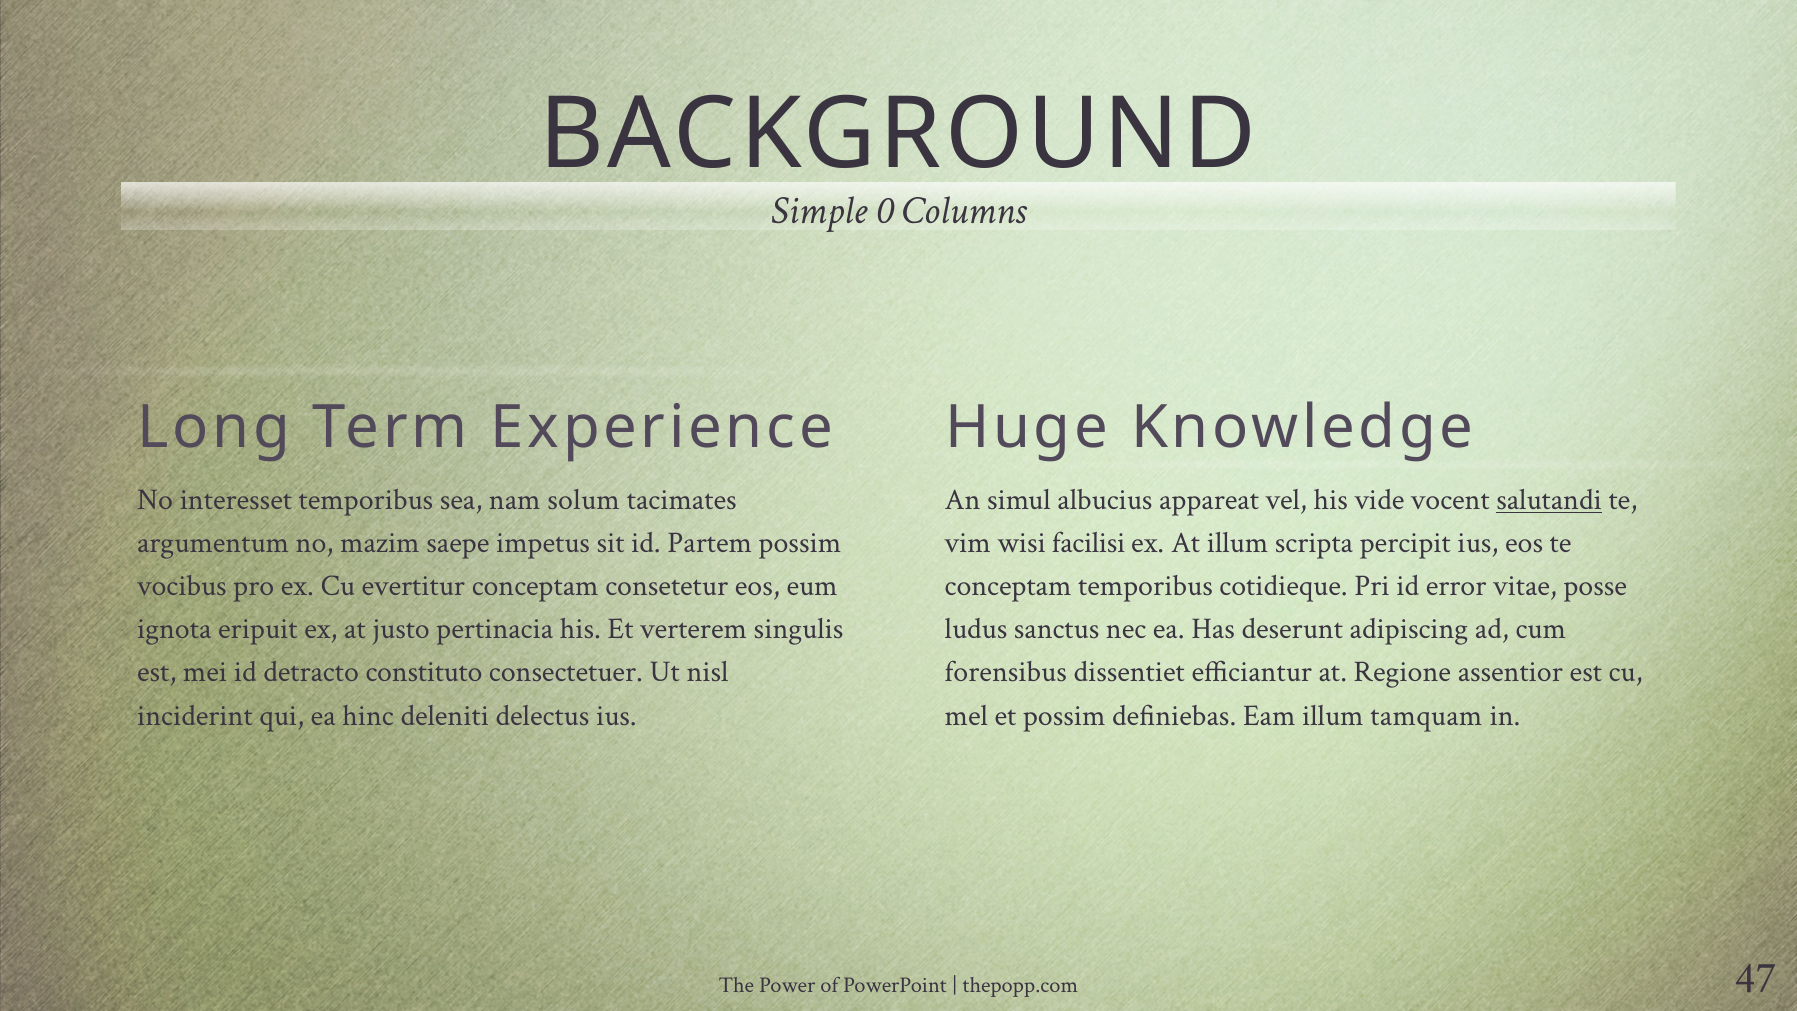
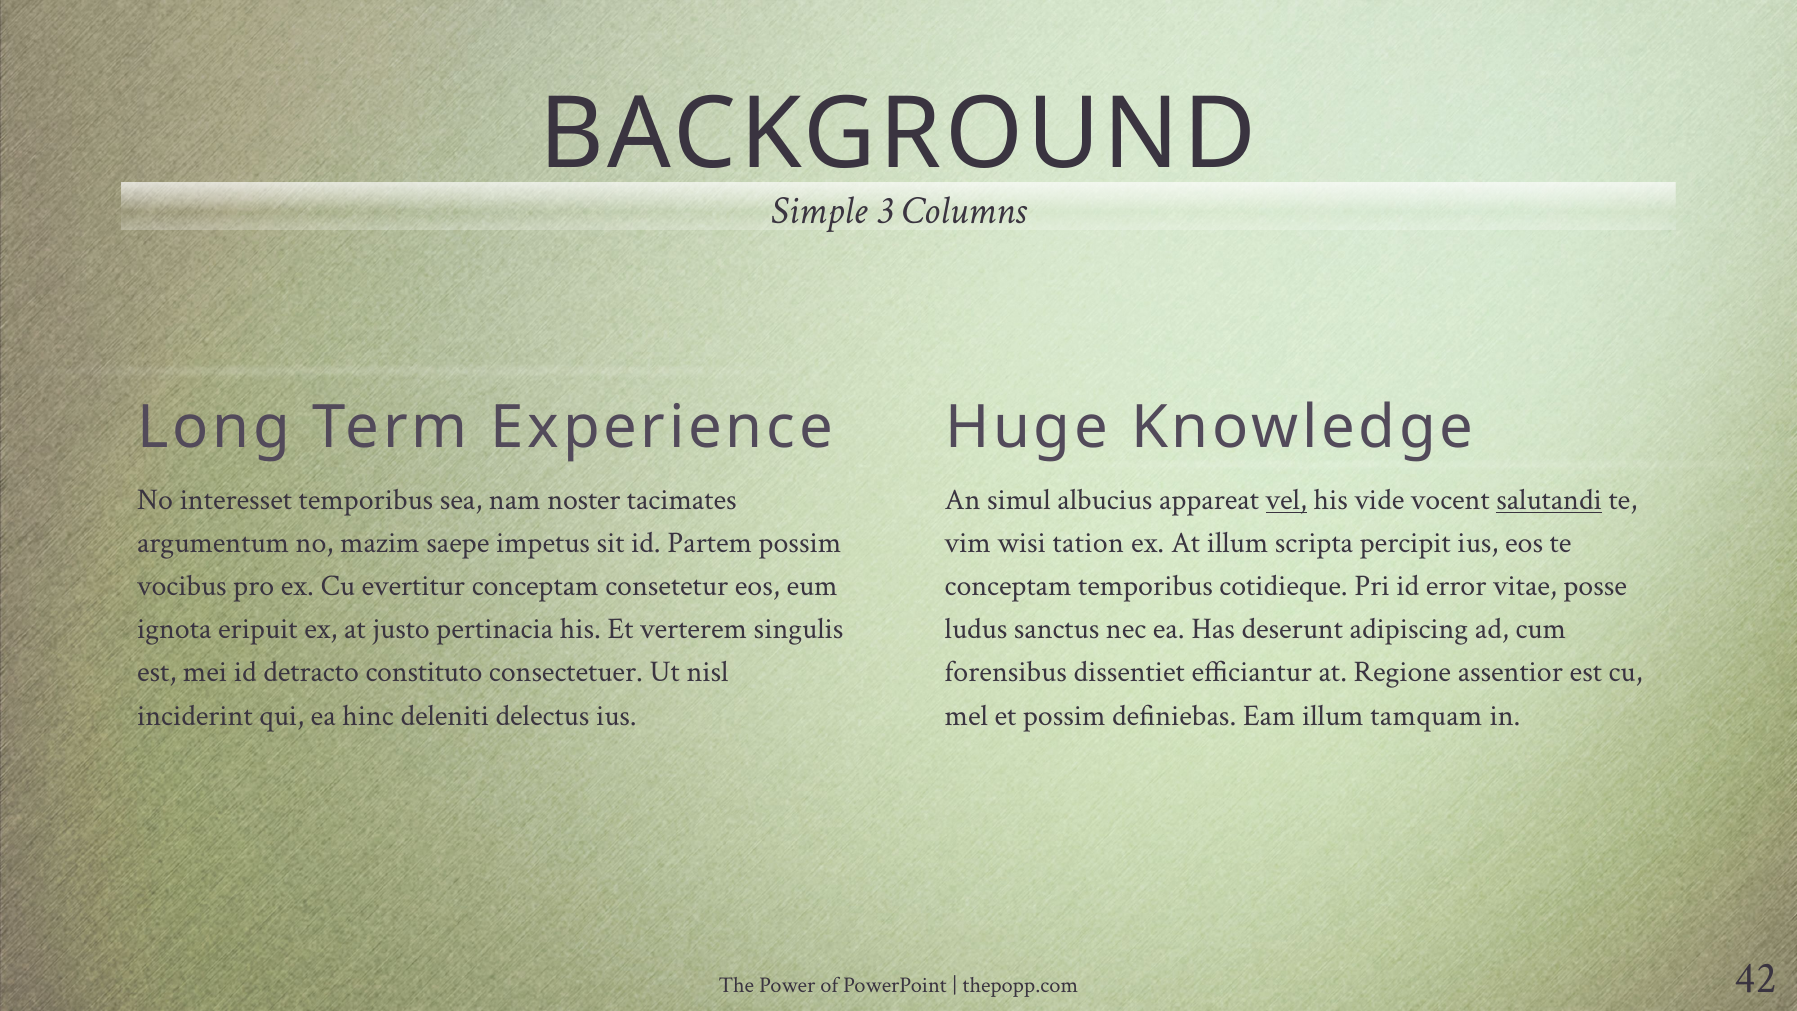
0: 0 -> 3
solum: solum -> noster
vel underline: none -> present
facilisi: facilisi -> tation
47: 47 -> 42
